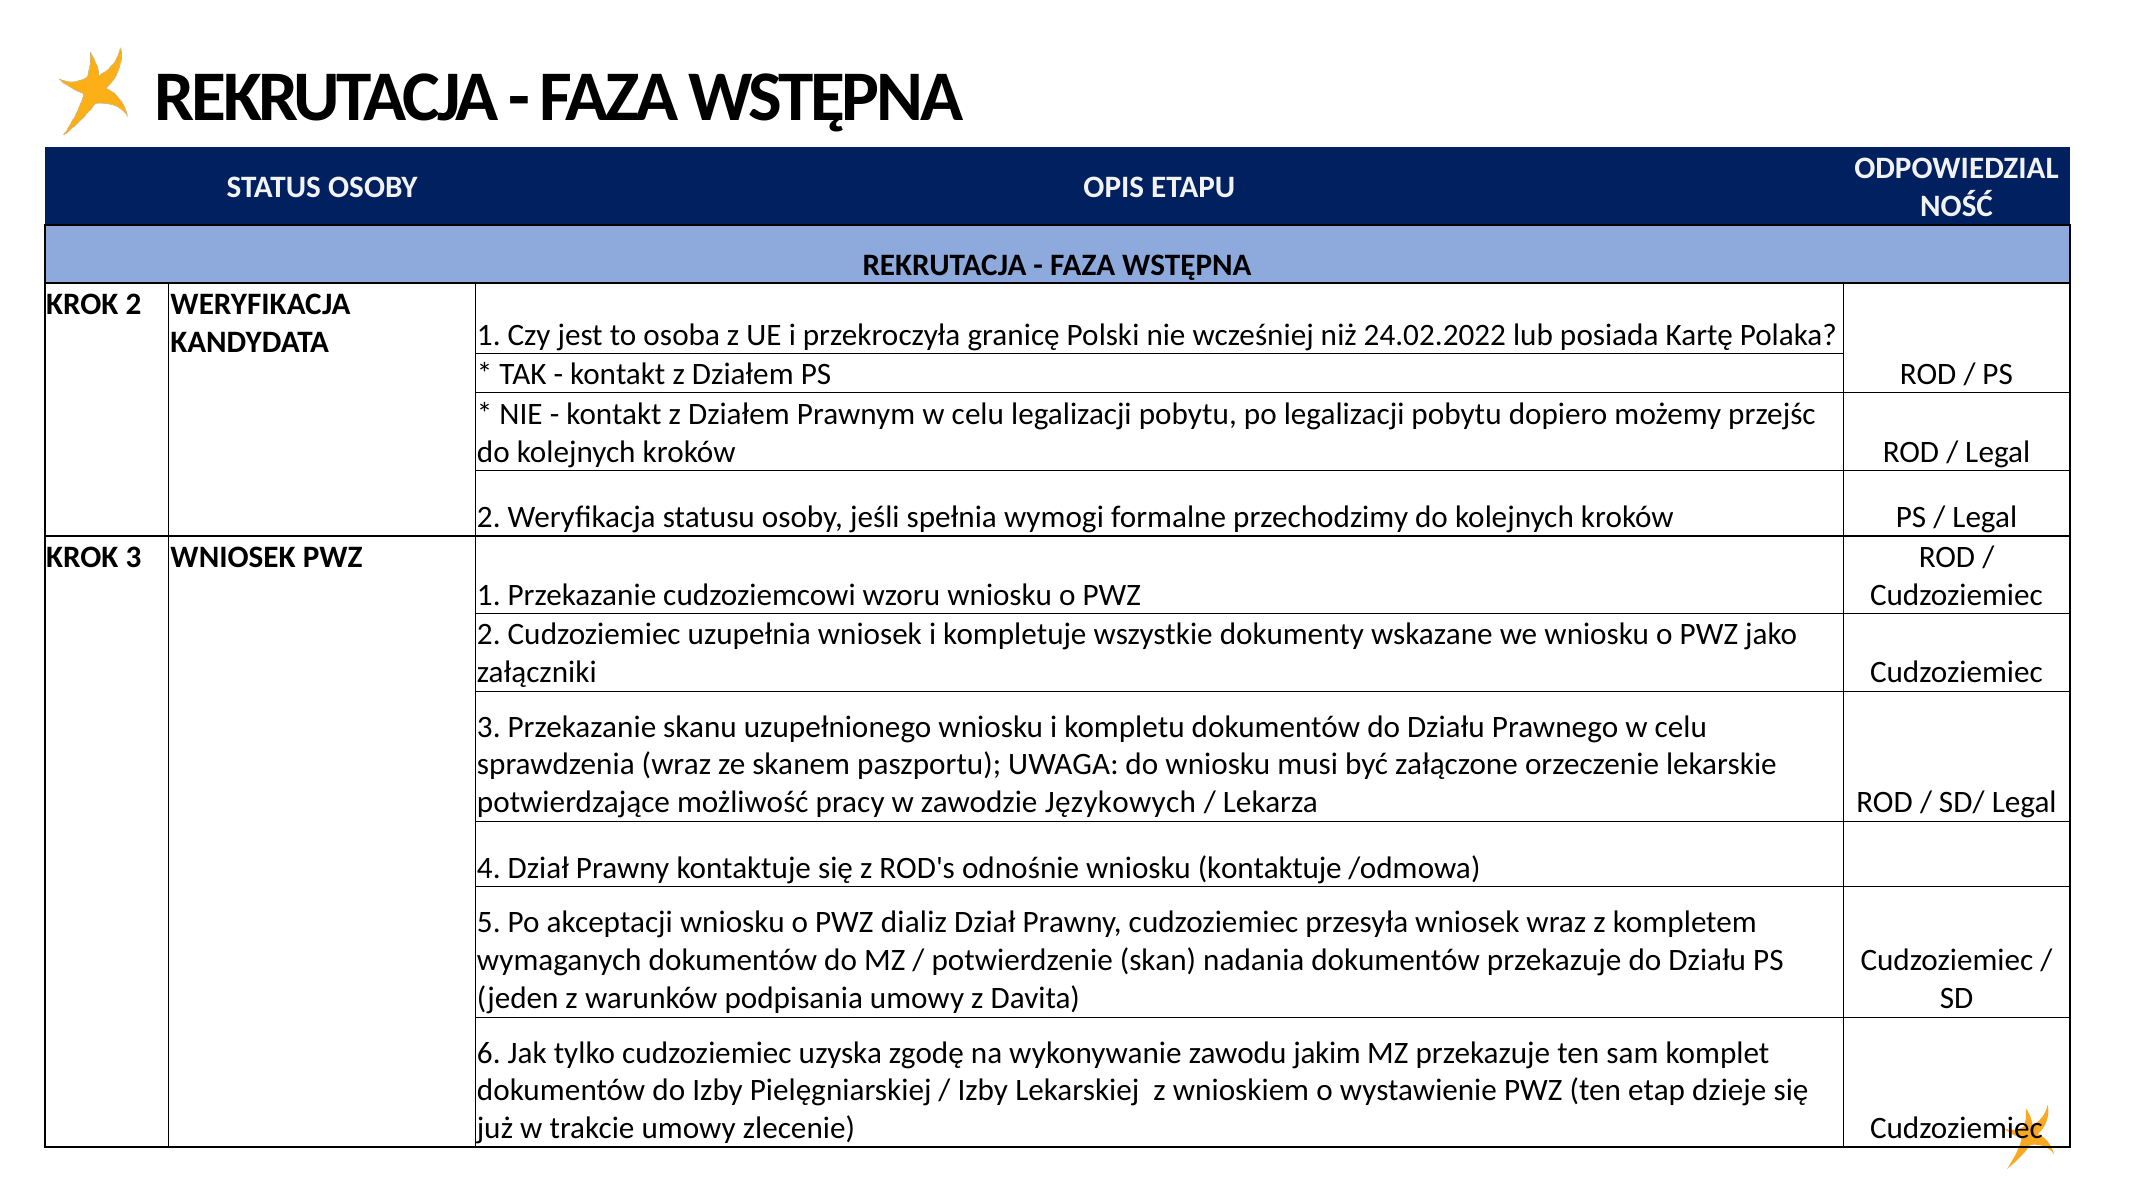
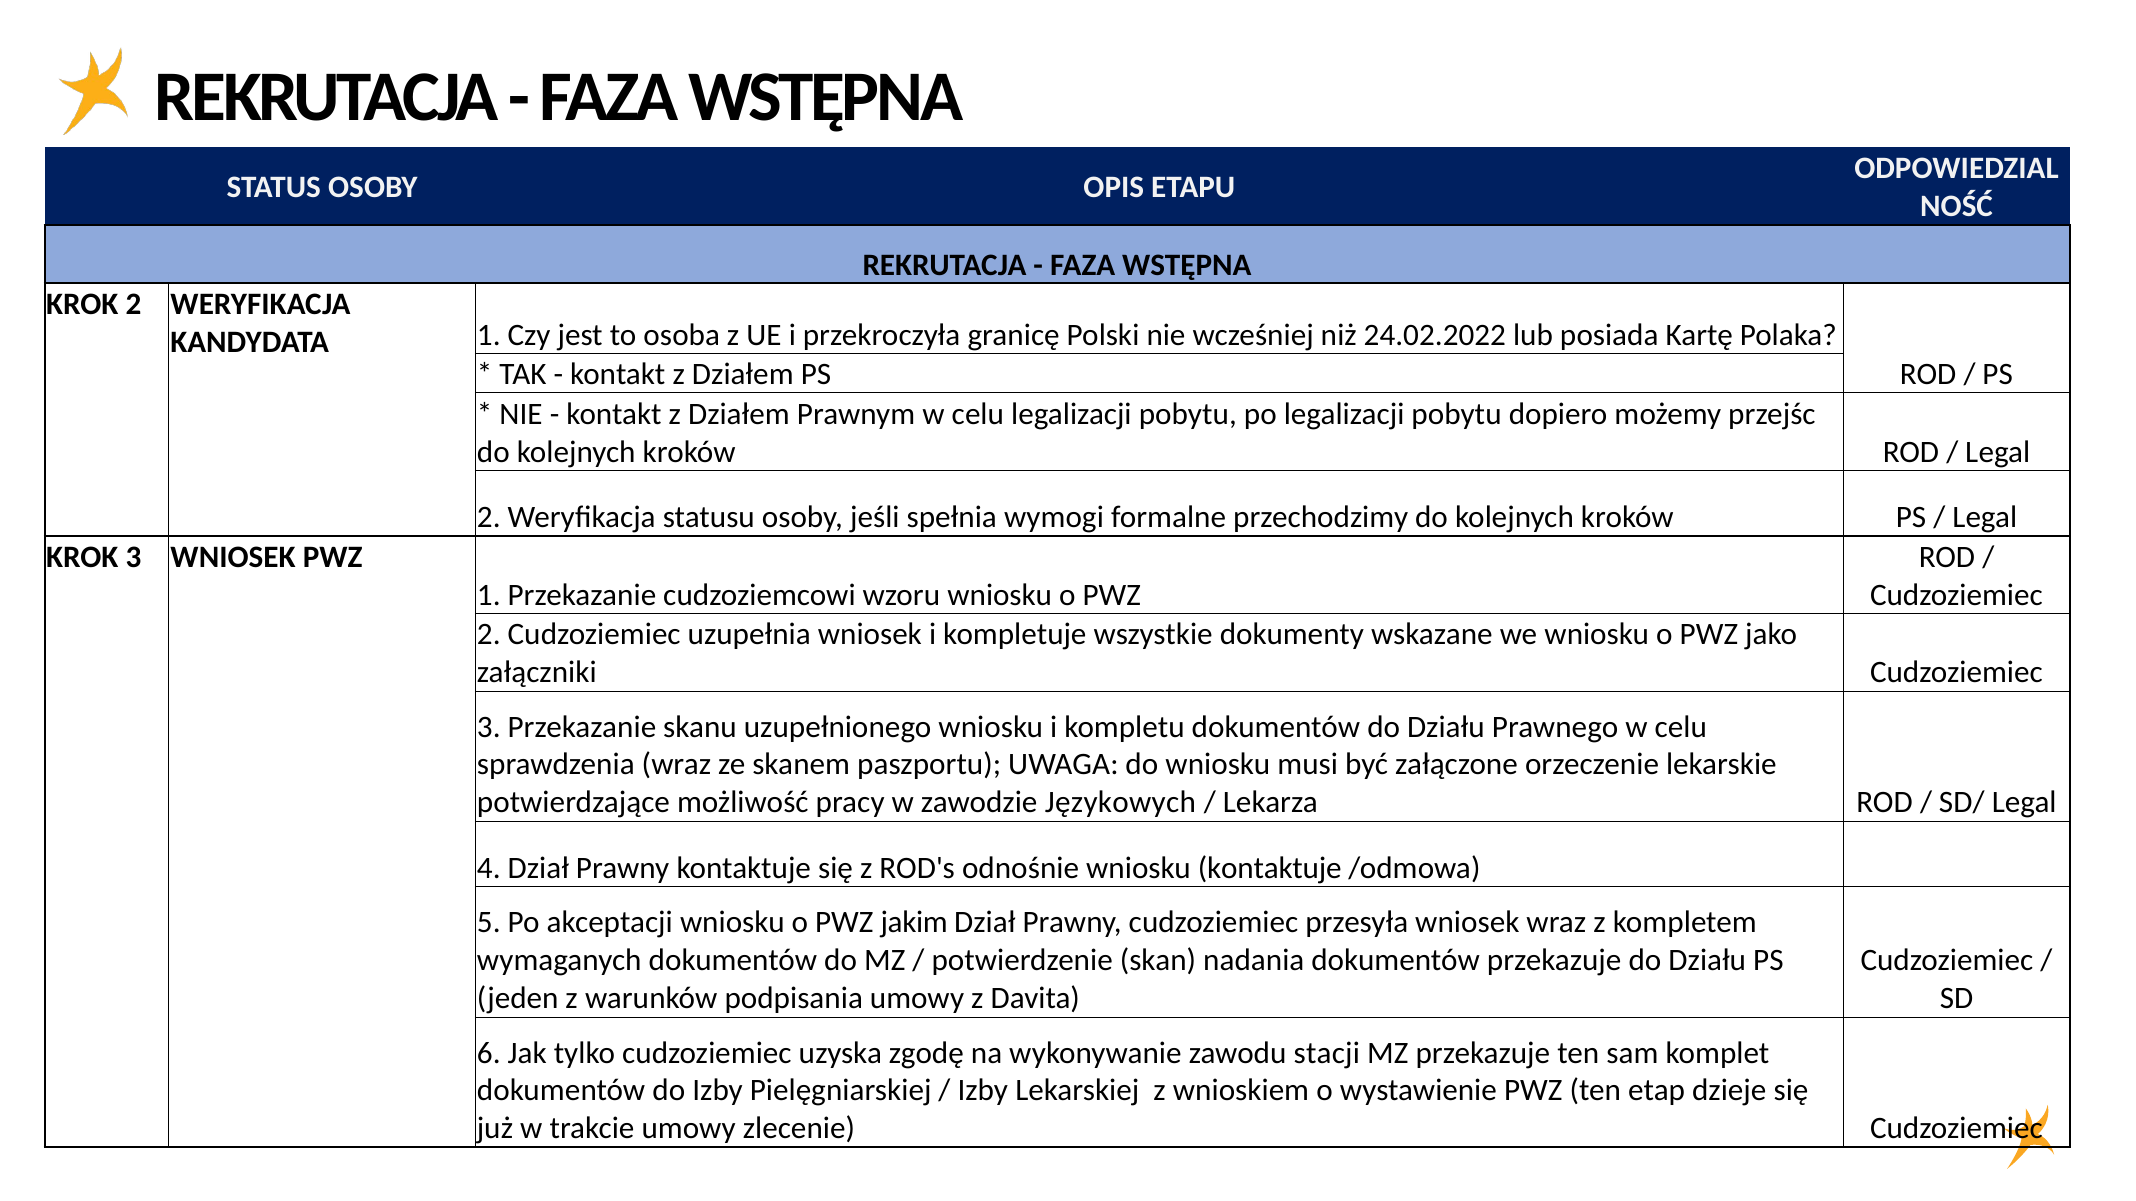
dializ: dializ -> jakim
jakim: jakim -> stacji
